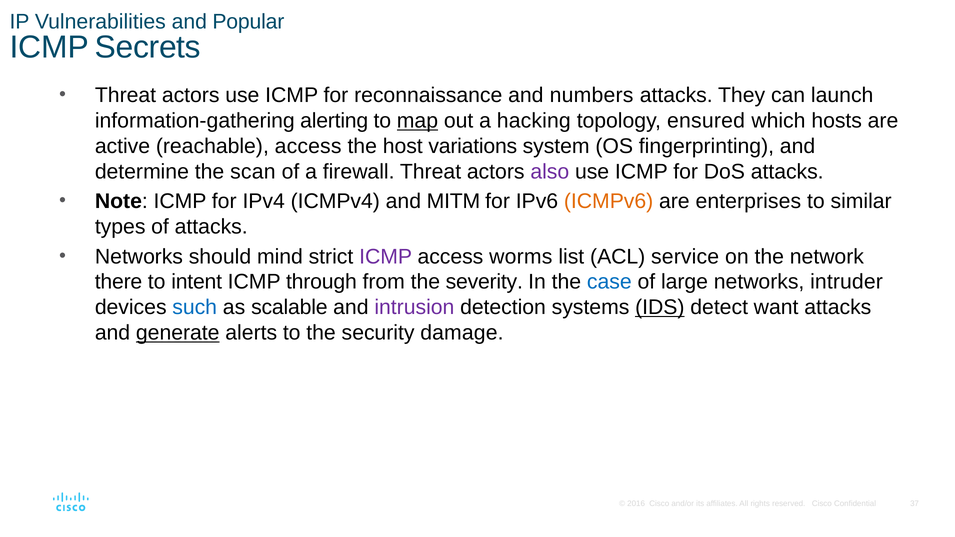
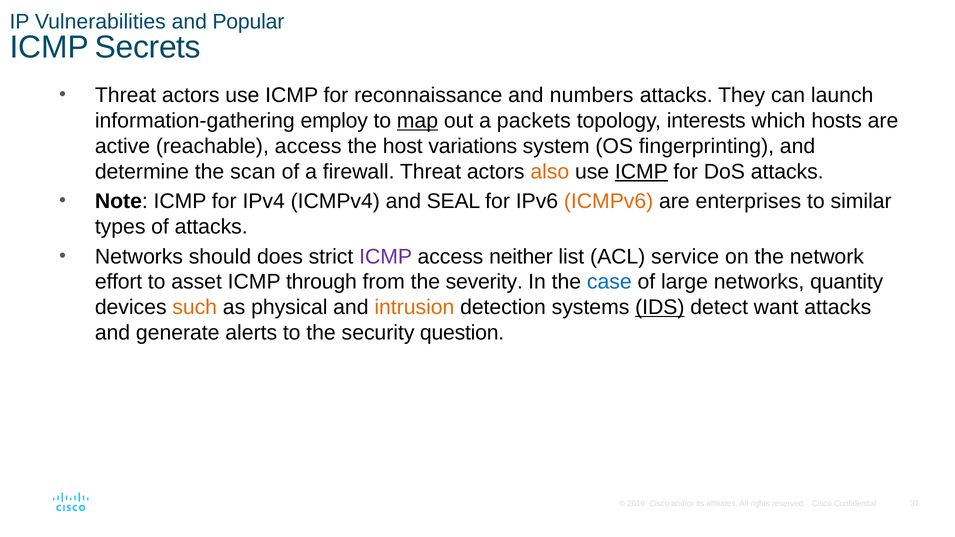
alerting: alerting -> employ
hacking: hacking -> packets
ensured: ensured -> interests
also colour: purple -> orange
ICMP at (641, 172) underline: none -> present
MITM: MITM -> SEAL
mind: mind -> does
worms: worms -> neither
there: there -> effort
intent: intent -> asset
intruder: intruder -> quantity
such colour: blue -> orange
scalable: scalable -> physical
intrusion colour: purple -> orange
generate underline: present -> none
damage: damage -> question
